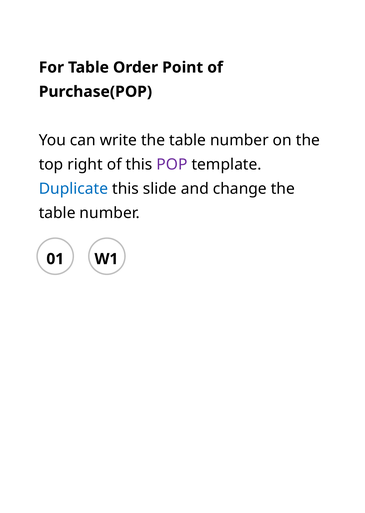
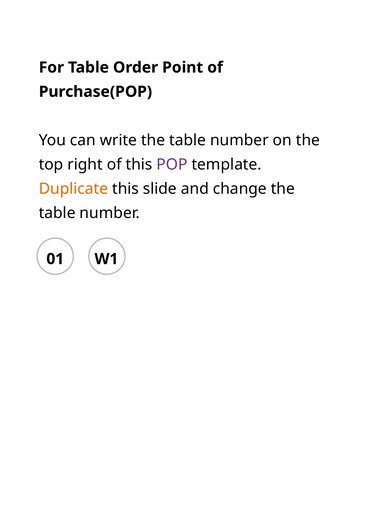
Duplicate colour: blue -> orange
